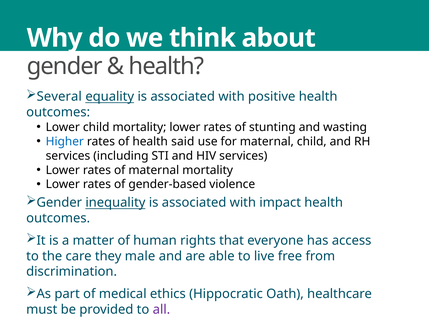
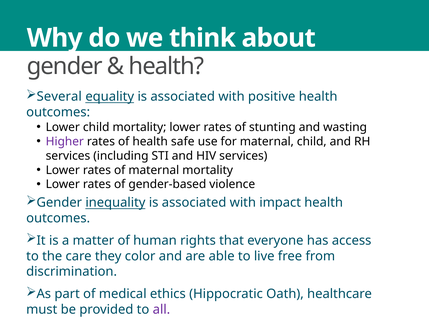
Higher colour: blue -> purple
said: said -> safe
male: male -> color
